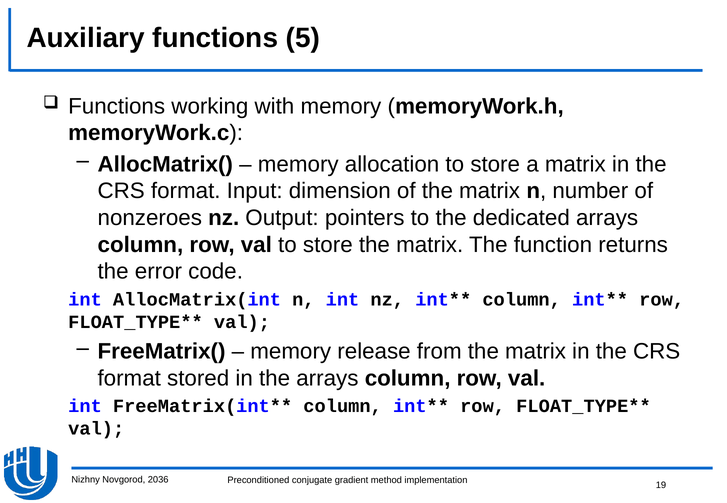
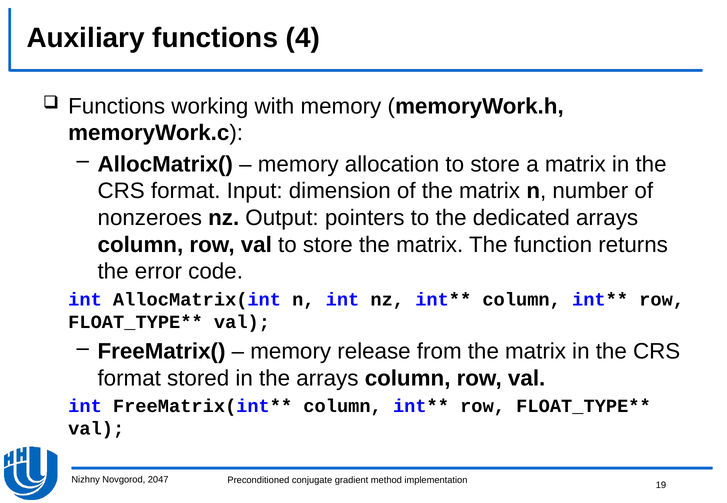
5: 5 -> 4
2036: 2036 -> 2047
